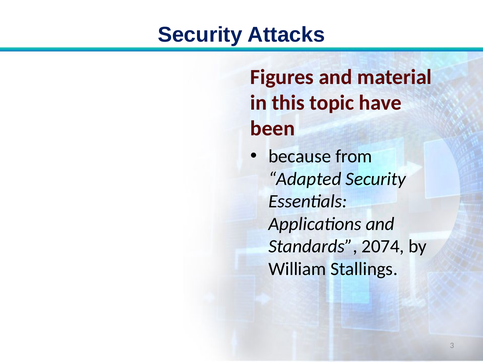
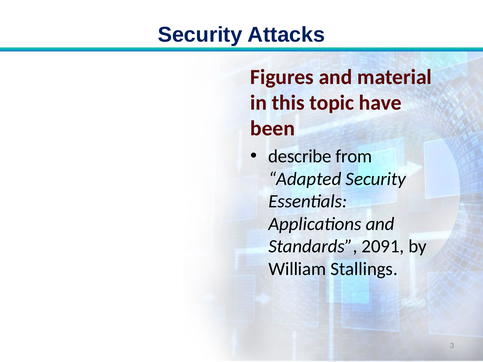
because: because -> describe
2074: 2074 -> 2091
